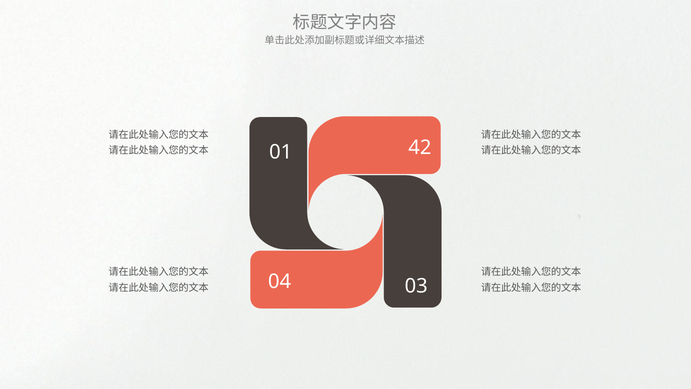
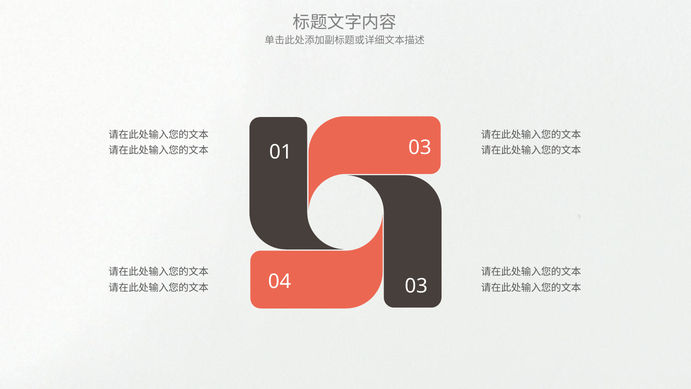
01 42: 42 -> 03
